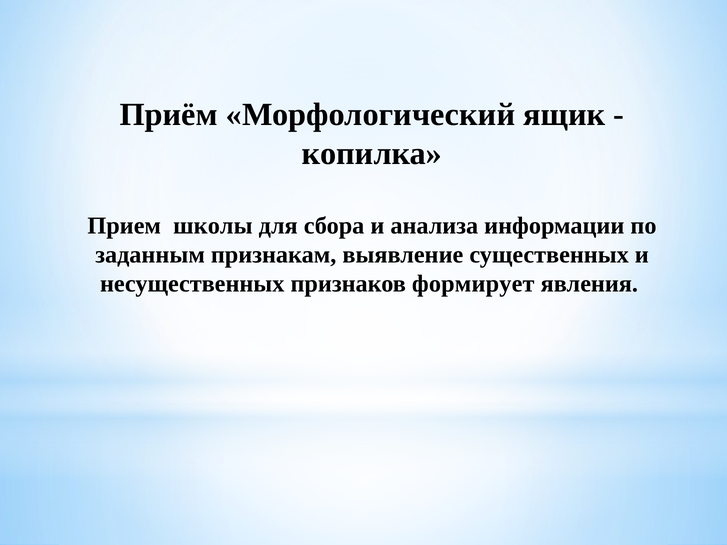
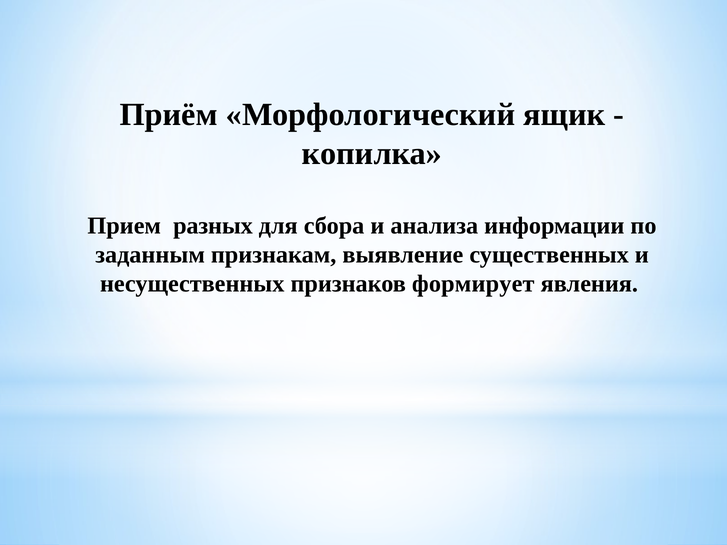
школы: школы -> разных
